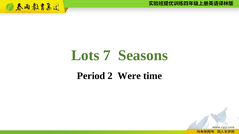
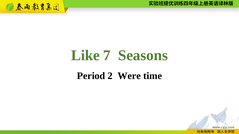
Lots: Lots -> Like
